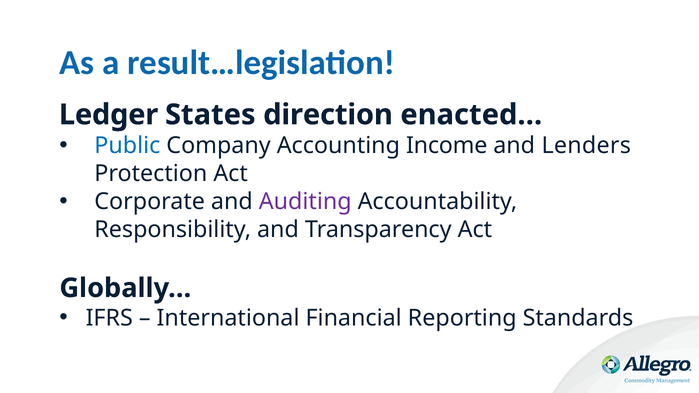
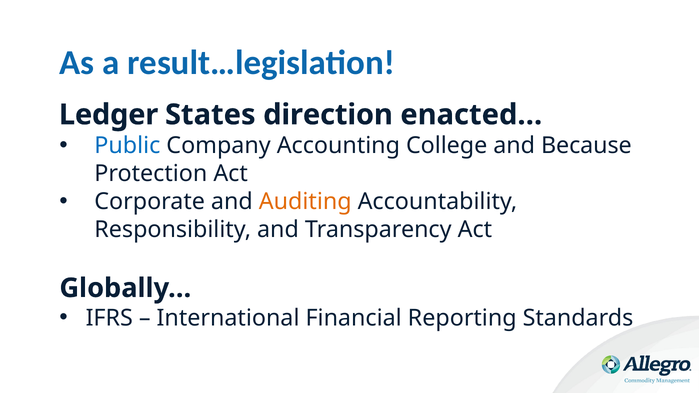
Income: Income -> College
Lenders: Lenders -> Because
Auditing colour: purple -> orange
